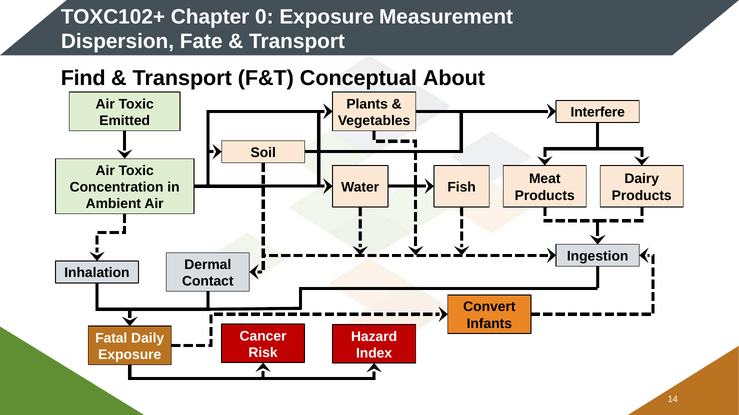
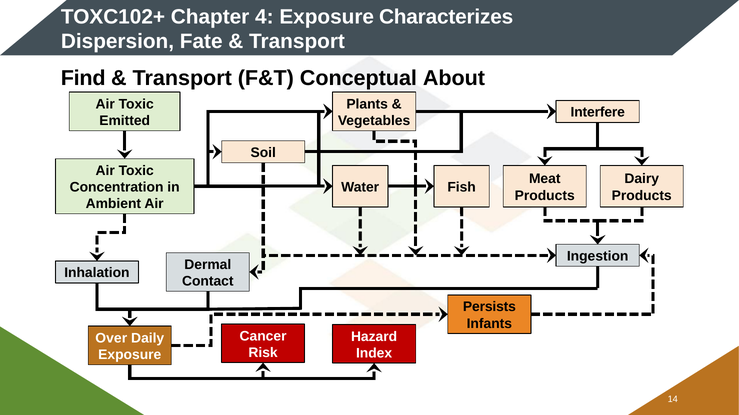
0: 0 -> 4
Measurement: Measurement -> Characterizes
Convert: Convert -> Persists
Fatal: Fatal -> Over
